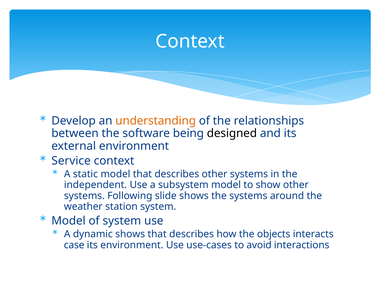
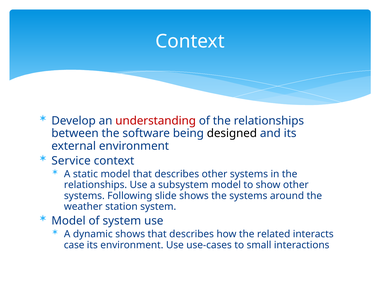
understanding colour: orange -> red
independent at (96, 185): independent -> relationships
objects: objects -> related
avoid: avoid -> small
